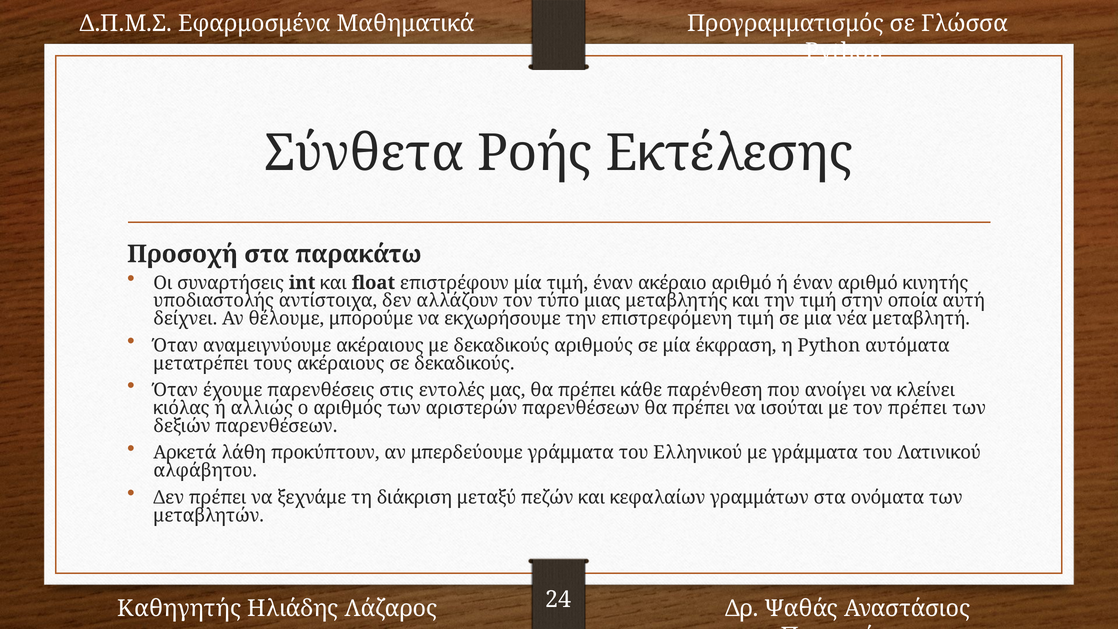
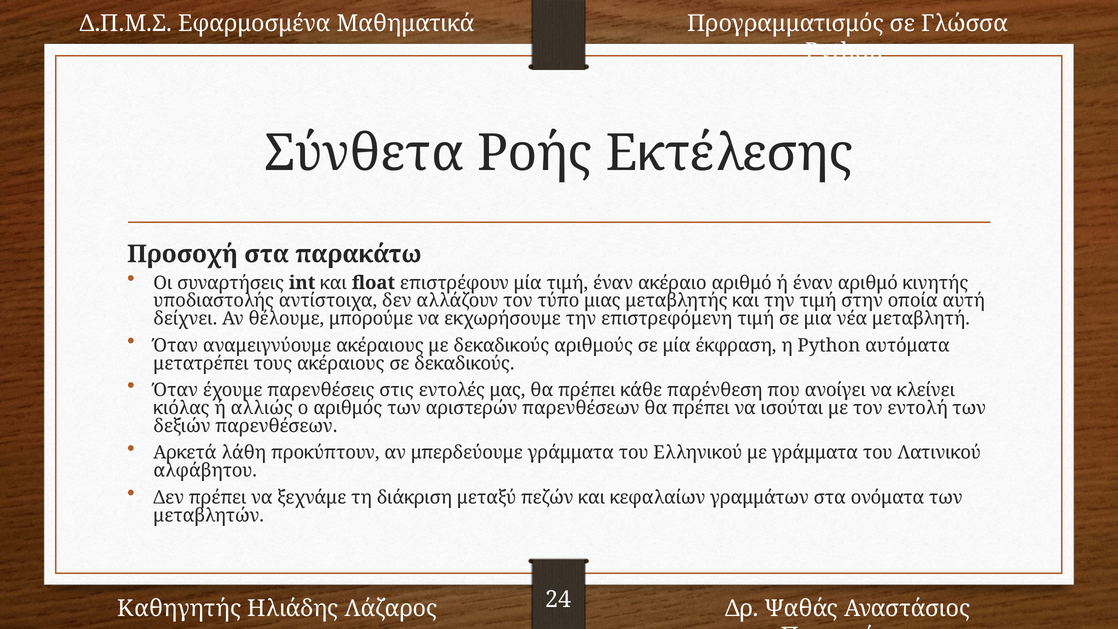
τον πρέπει: πρέπει -> εντολή
